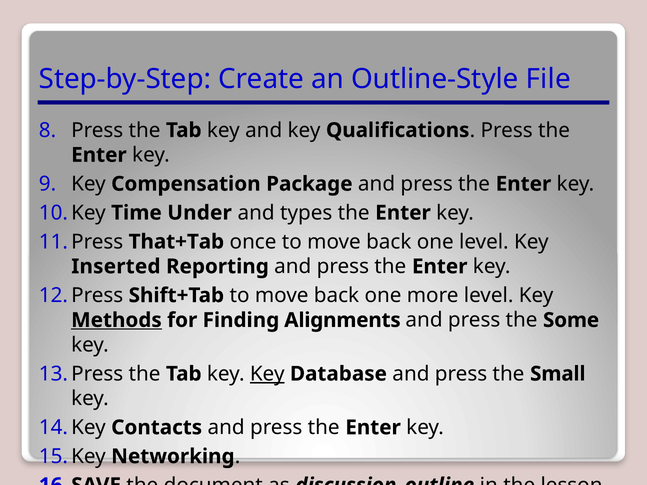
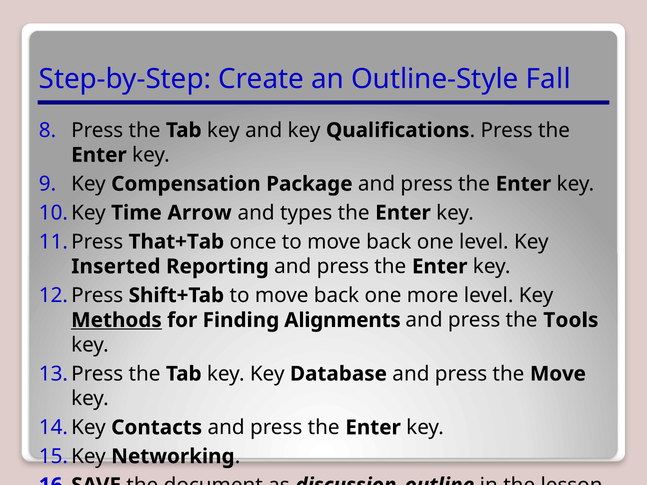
File: File -> Fall
Under: Under -> Arrow
Some: Some -> Tools
Key at (267, 374) underline: present -> none
the Small: Small -> Move
